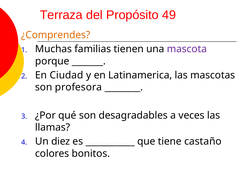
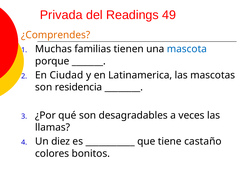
Terraza: Terraza -> Privada
Propósito: Propósito -> Readings
mascota colour: purple -> blue
profesora: profesora -> residencia
